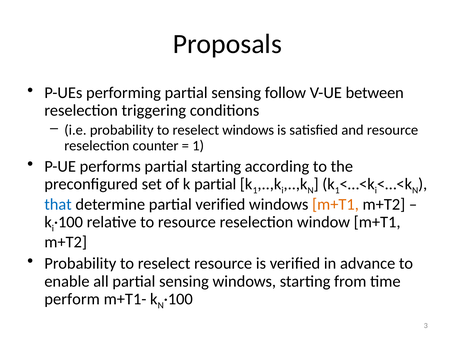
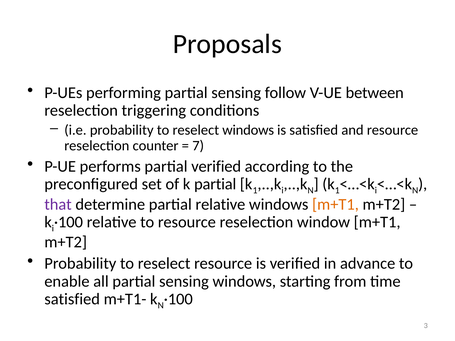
1 at (198, 146): 1 -> 7
partial starting: starting -> verified
that colour: blue -> purple
partial verified: verified -> relative
perform at (72, 299): perform -> satisfied
